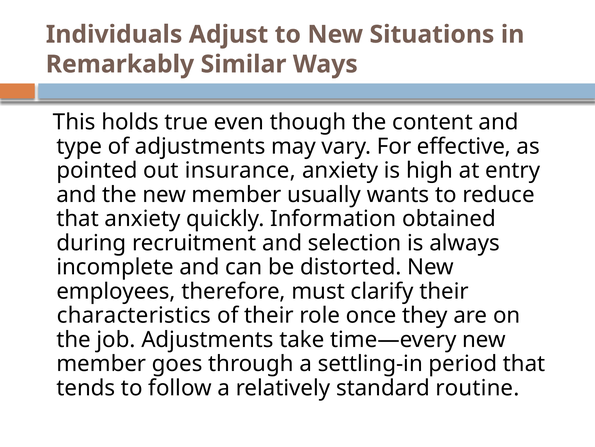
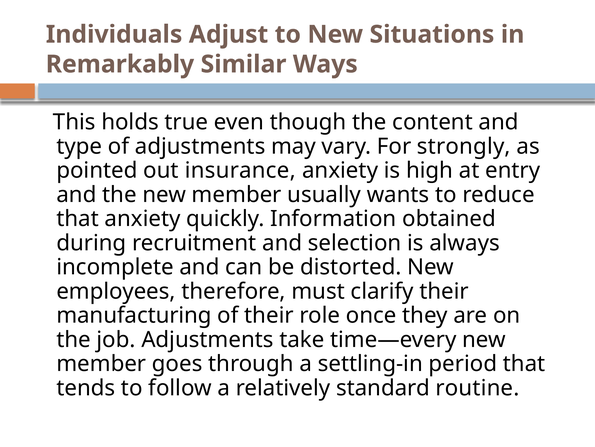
effective: effective -> strongly
characteristics: characteristics -> manufacturing
